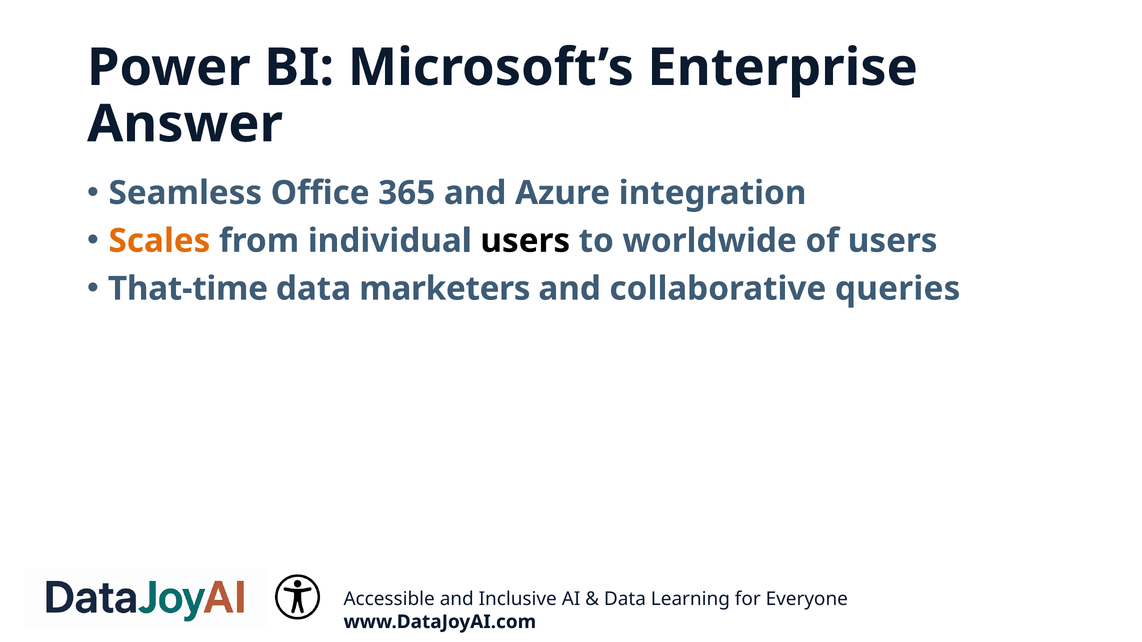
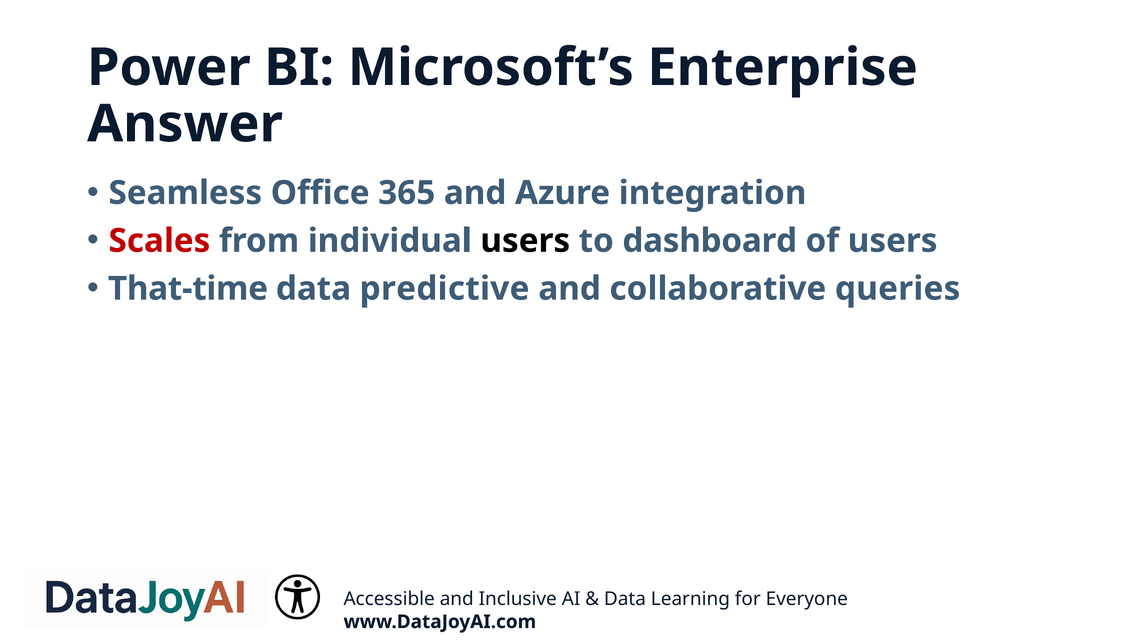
Scales colour: orange -> red
worldwide: worldwide -> dashboard
marketers: marketers -> predictive
